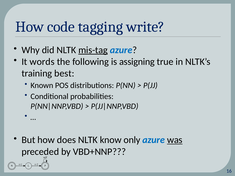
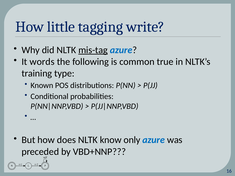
code: code -> little
assigning: assigning -> common
best: best -> type
was underline: present -> none
